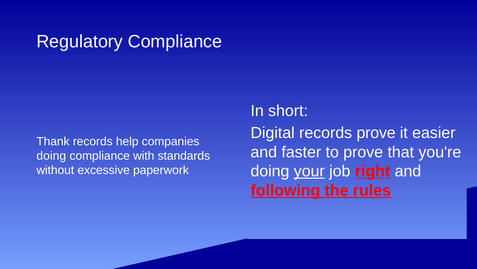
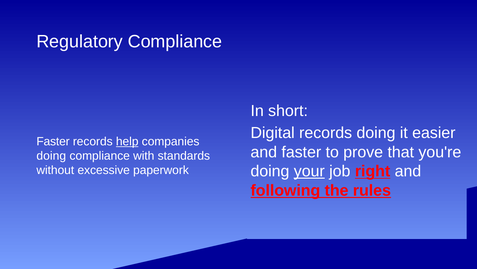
records prove: prove -> doing
Thank at (53, 141): Thank -> Faster
help underline: none -> present
